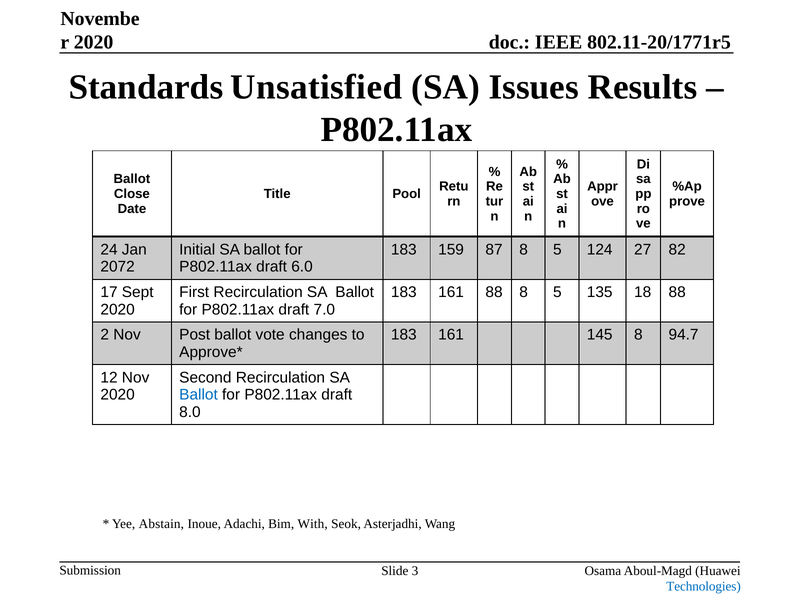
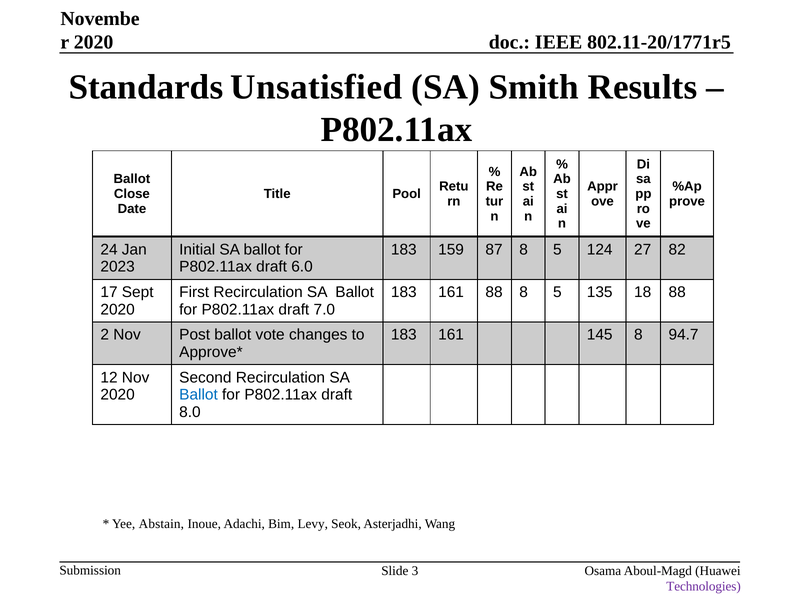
Issues: Issues -> Smith
2072: 2072 -> 2023
With: With -> Levy
Technologies colour: blue -> purple
